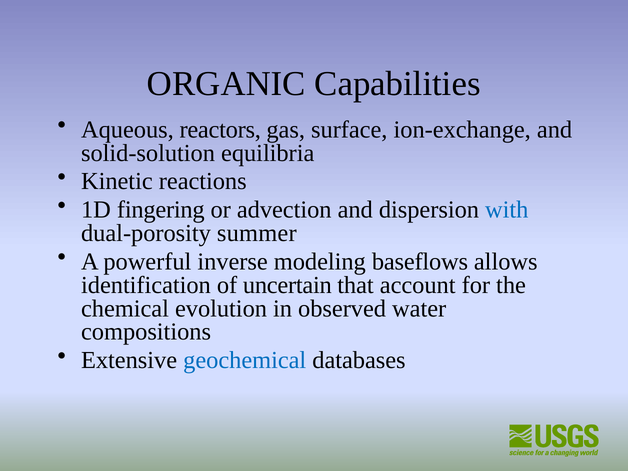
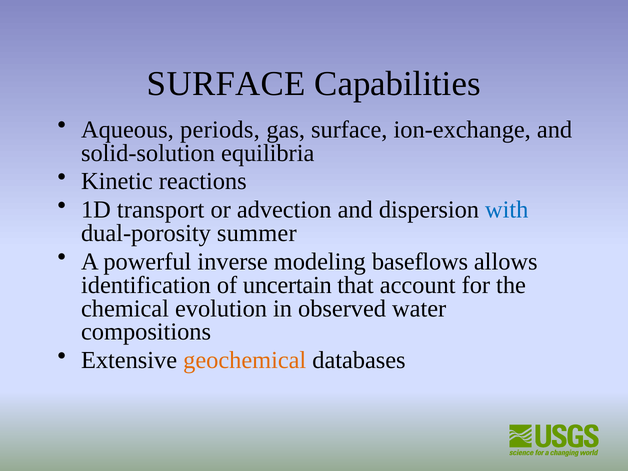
ORGANIC at (226, 84): ORGANIC -> SURFACE
reactors: reactors -> periods
fingering: fingering -> transport
geochemical colour: blue -> orange
